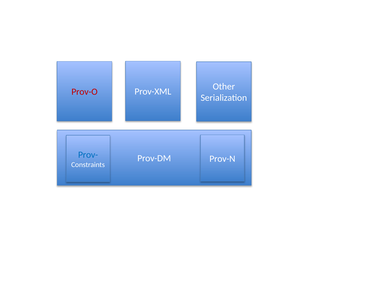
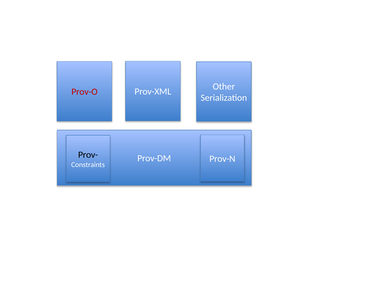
Prov- colour: blue -> black
